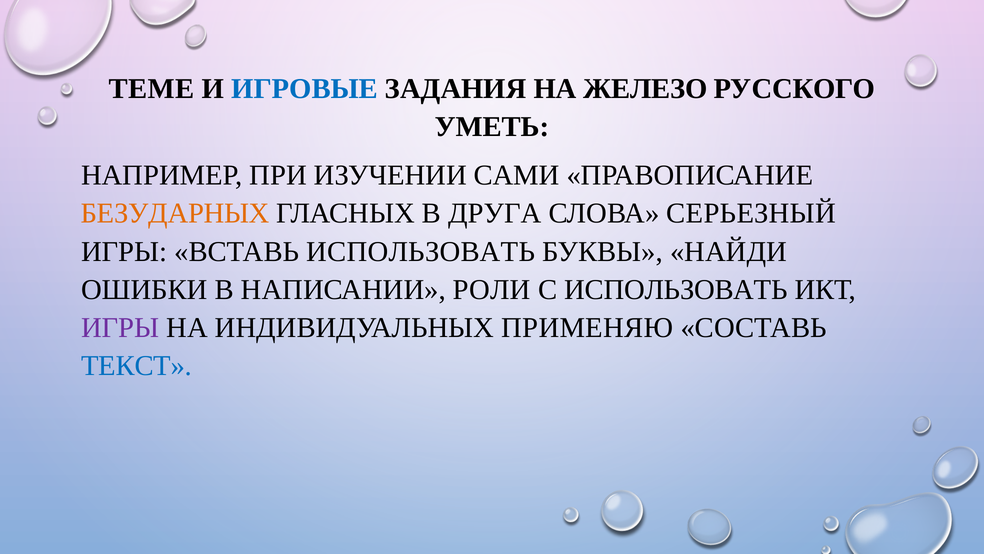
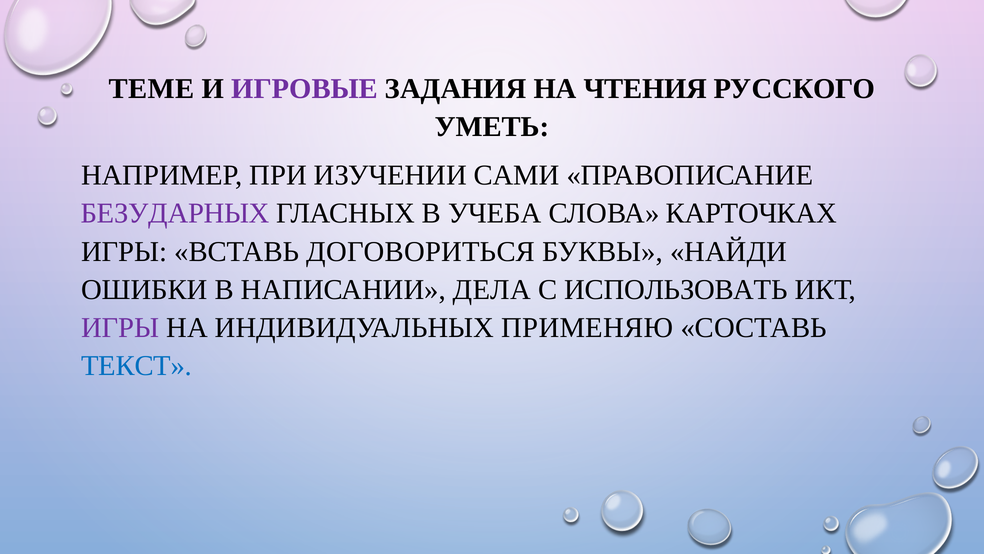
ИГРОВЫЕ colour: blue -> purple
ЖЕЛЕЗО: ЖЕЛЕЗО -> ЧТЕНИЯ
БЕЗУДАРНЫХ colour: orange -> purple
ДРУГА: ДРУГА -> УЧЕБА
СЕРЬЕЗНЫЙ: СЕРЬЕЗНЫЙ -> КАРТОЧКАХ
ВСТАВЬ ИСПОЛЬЗОВАТЬ: ИСПОЛЬЗОВАТЬ -> ДОГОВОРИТЬСЯ
РОЛИ: РОЛИ -> ДЕЛА
